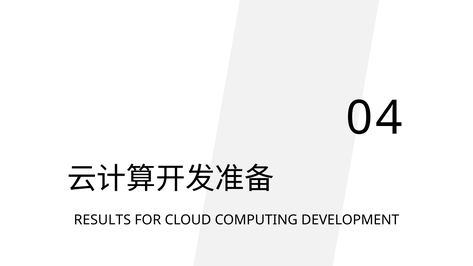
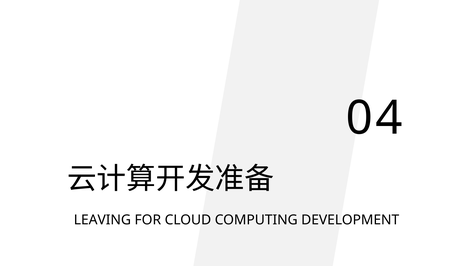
RESULTS: RESULTS -> LEAVING
